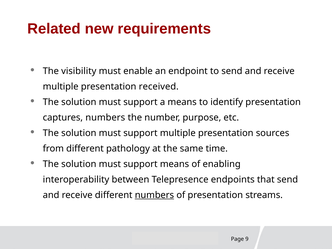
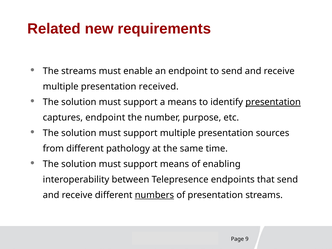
The visibility: visibility -> streams
presentation at (273, 102) underline: none -> present
captures numbers: numbers -> endpoint
